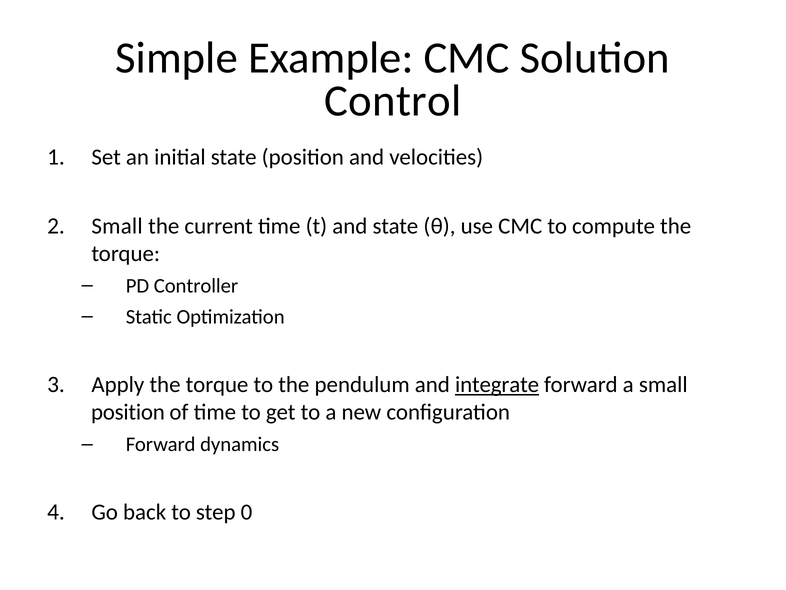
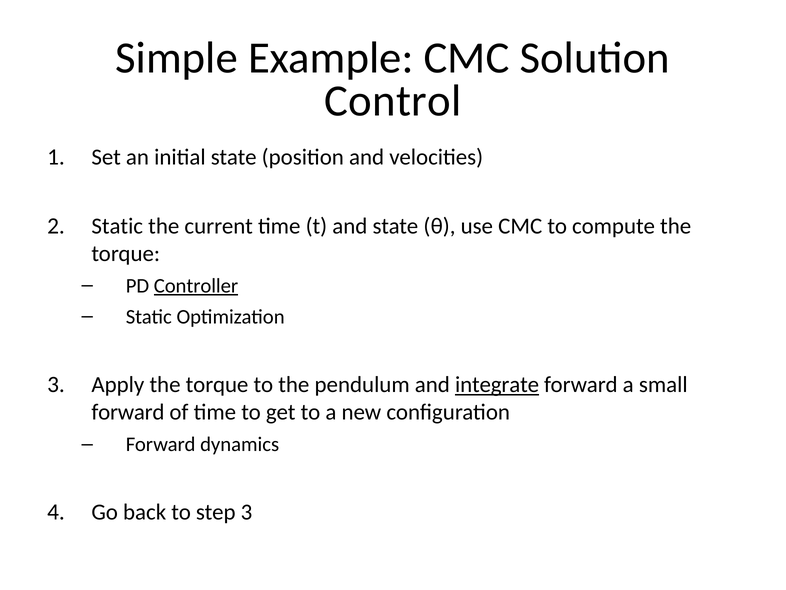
2 Small: Small -> Static
Controller underline: none -> present
position at (128, 412): position -> forward
step 0: 0 -> 3
